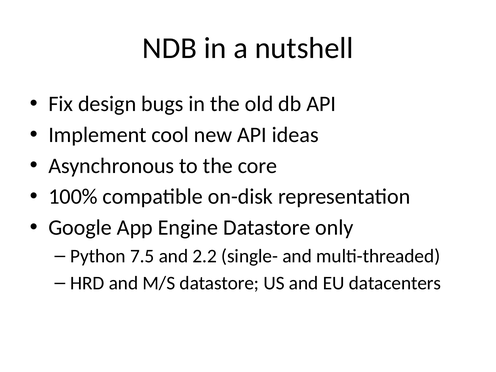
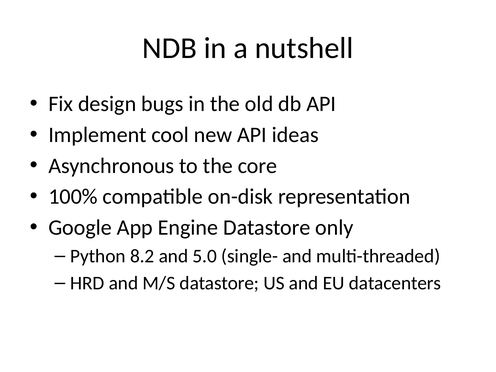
7.5: 7.5 -> 8.2
2.2: 2.2 -> 5.0
